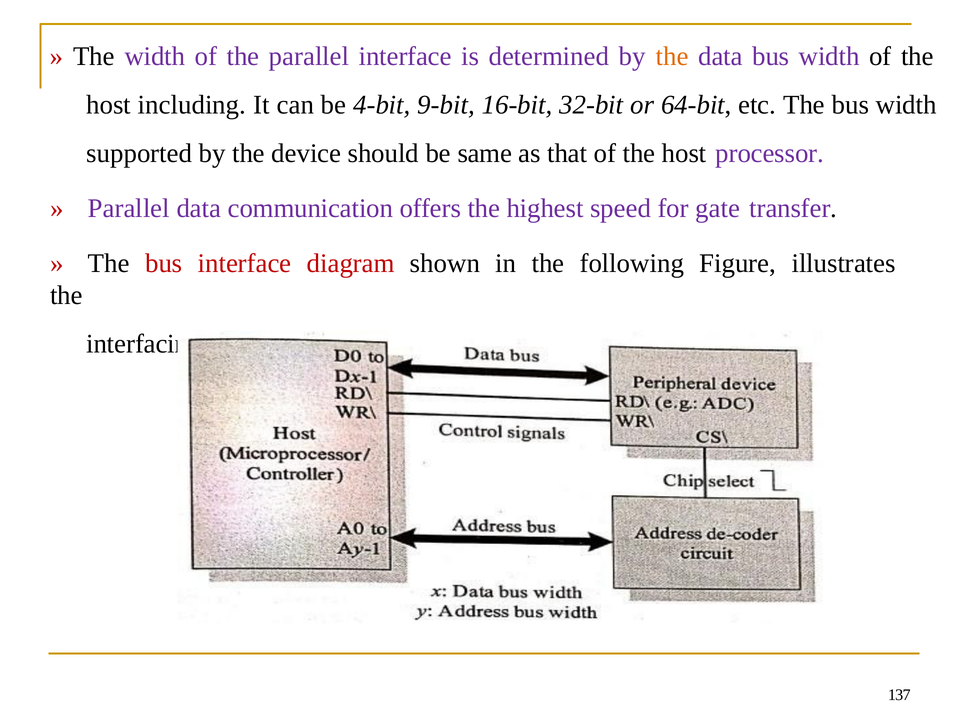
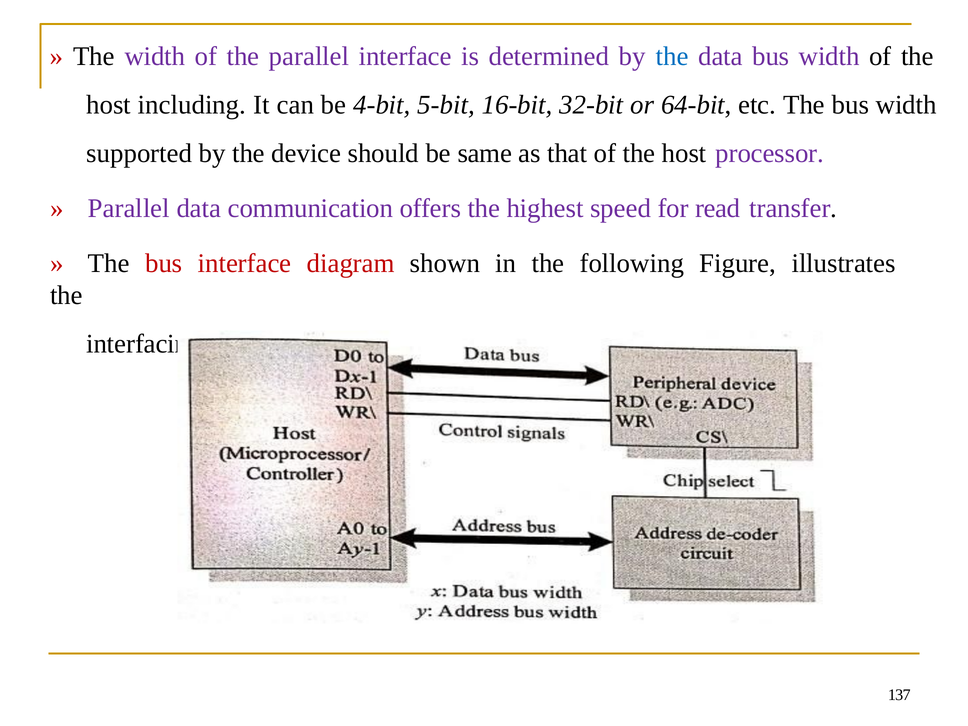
the at (672, 57) colour: orange -> blue
9-bit: 9-bit -> 5-bit
gate: gate -> read
